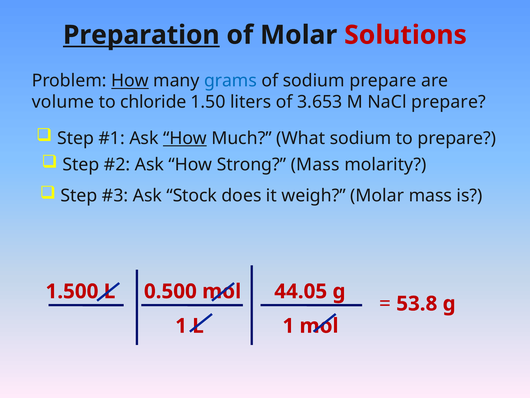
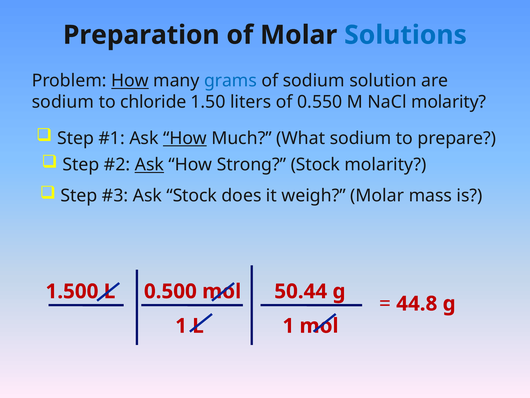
Preparation underline: present -> none
Solutions colour: red -> blue
sodium prepare: prepare -> solution
volume at (63, 102): volume -> sodium
3.653: 3.653 -> 0.550
NaCl prepare: prepare -> molarity
Ask at (149, 165) underline: none -> present
Strong Mass: Mass -> Stock
44.05: 44.05 -> 50.44
53.8: 53.8 -> 44.8
